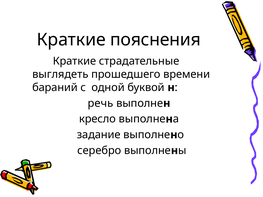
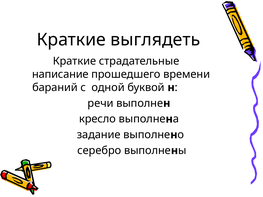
пояснения: пояснения -> выглядеть
выглядеть: выглядеть -> написание
речь: речь -> речи
